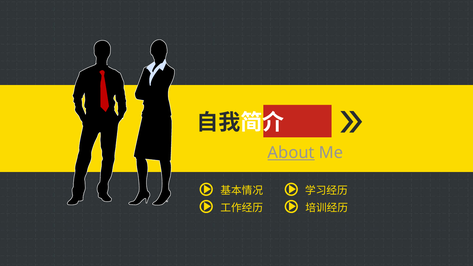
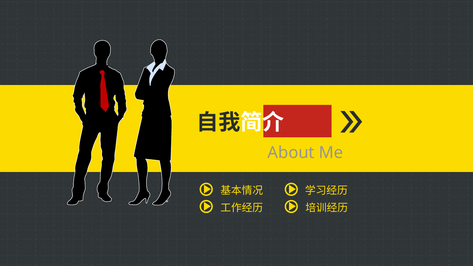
About underline: present -> none
